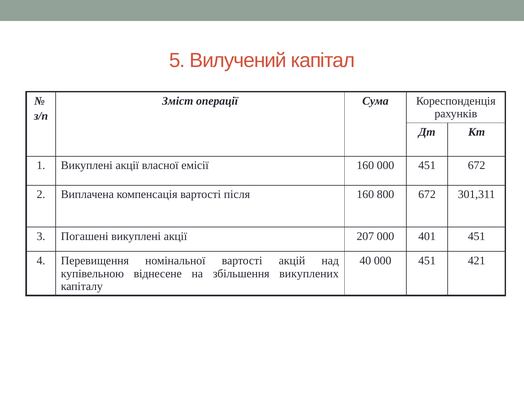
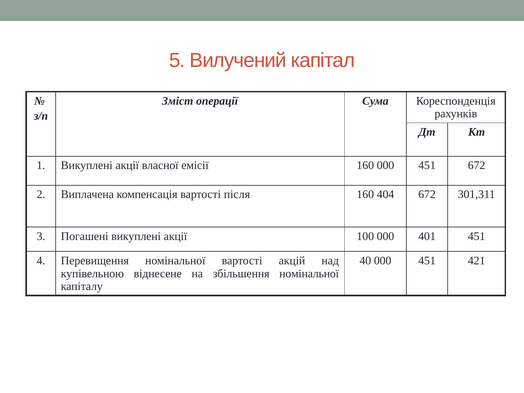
800: 800 -> 404
207: 207 -> 100
збільшення викуплених: викуплених -> номінальної
